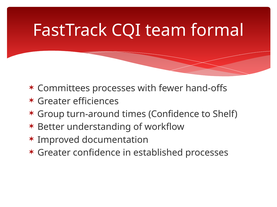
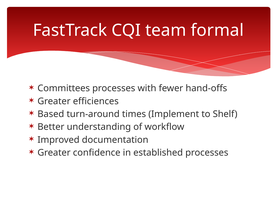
Group: Group -> Based
times Confidence: Confidence -> Implement
